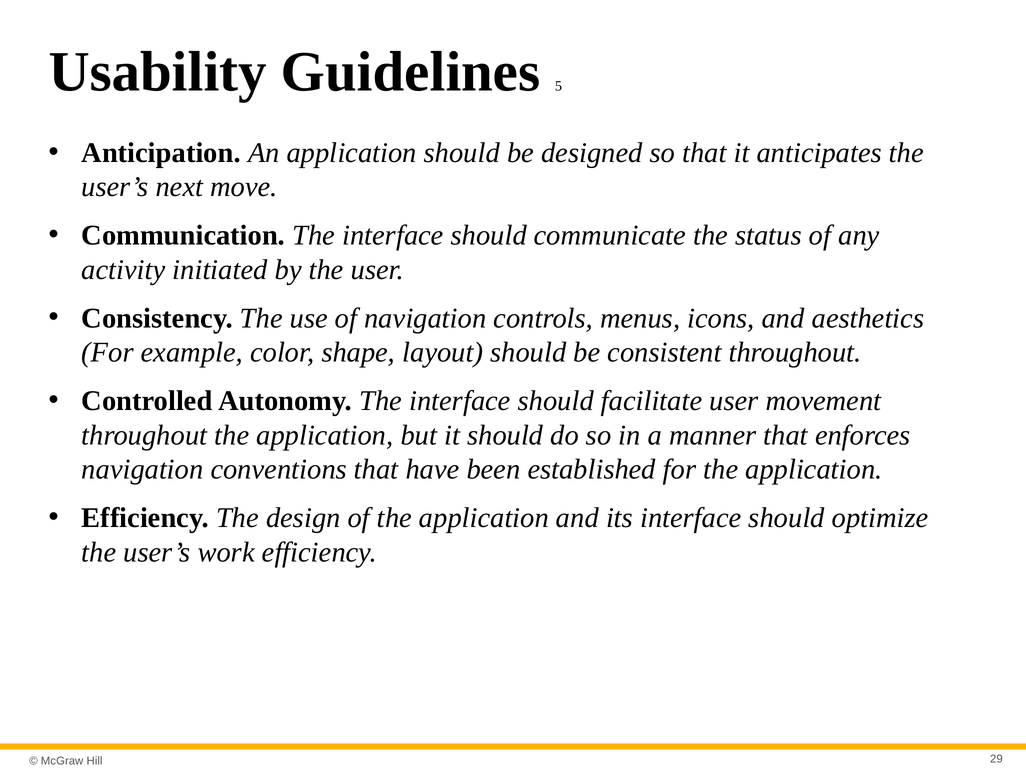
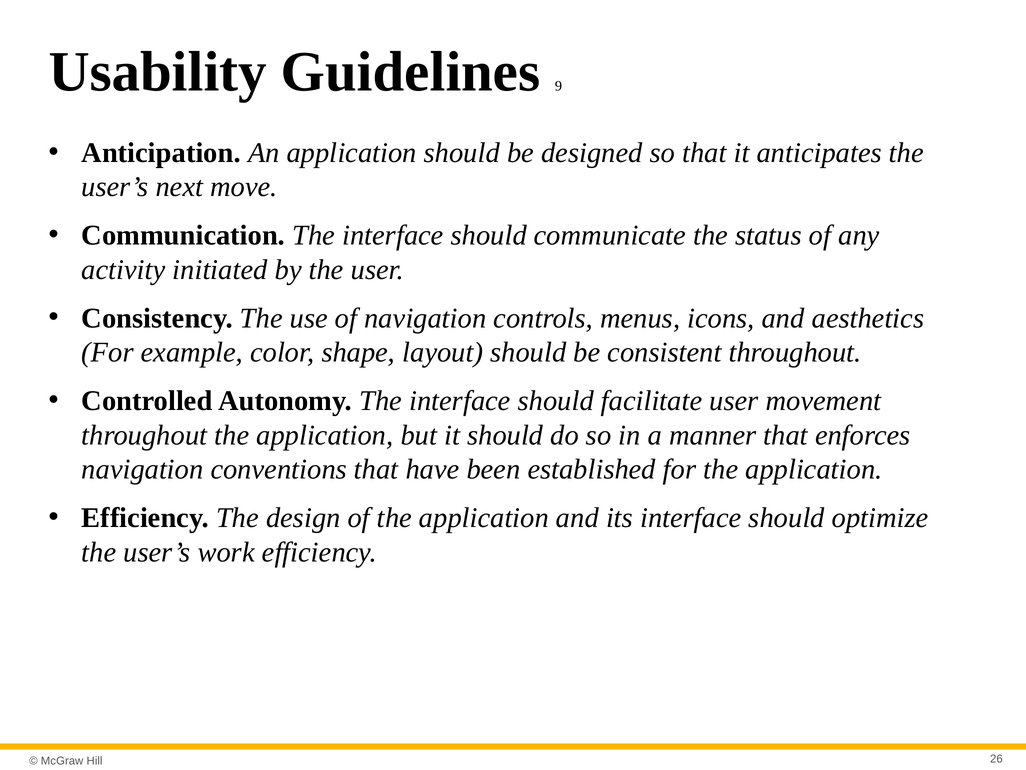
5: 5 -> 9
29: 29 -> 26
